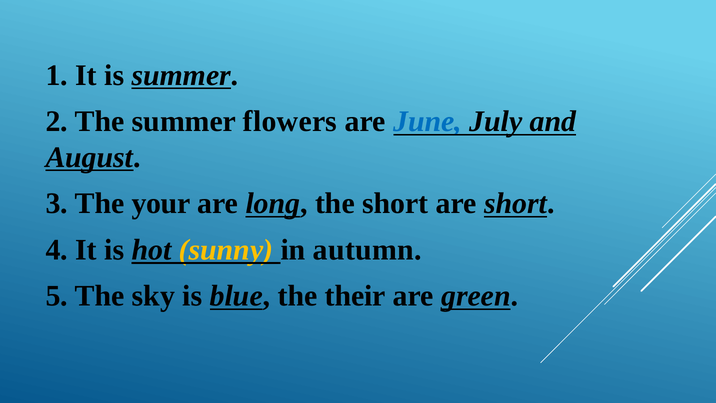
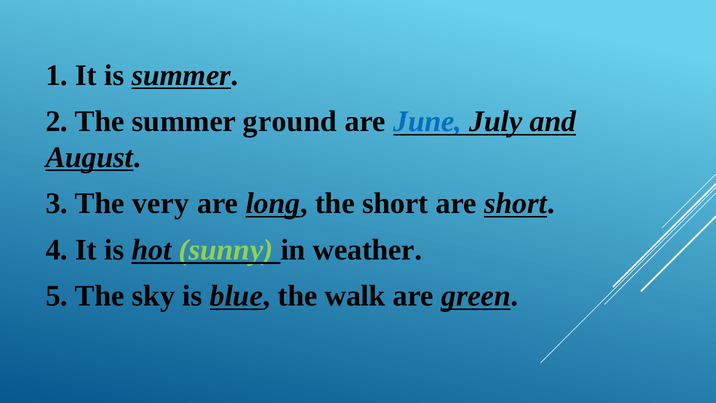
flowers: flowers -> ground
your: your -> very
sunny colour: yellow -> light green
autumn: autumn -> weather
their: their -> walk
